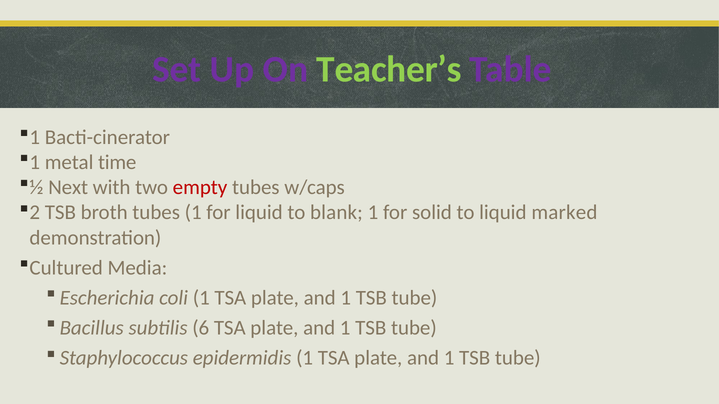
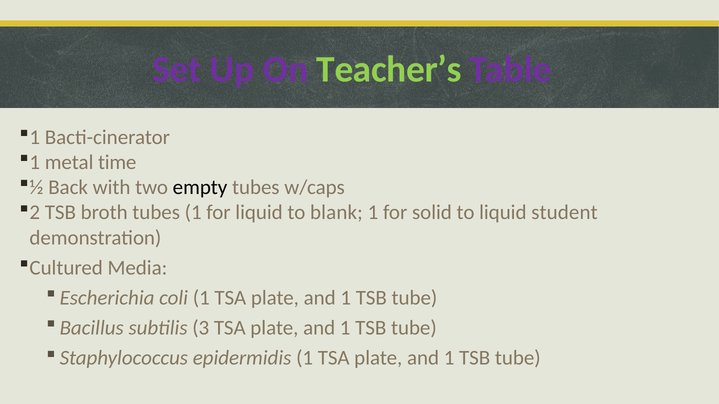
Next: Next -> Back
empty colour: red -> black
marked: marked -> student
6: 6 -> 3
